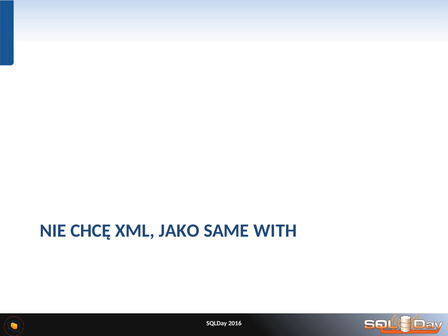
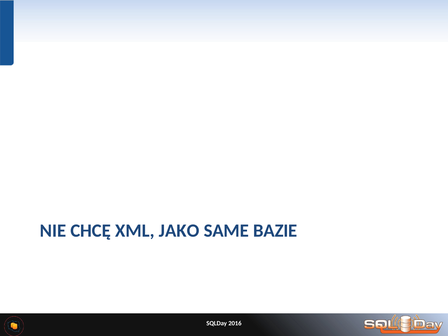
WITH: WITH -> BAZIE
